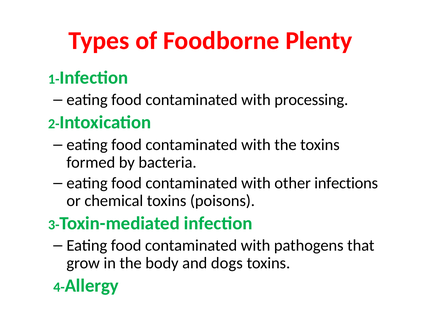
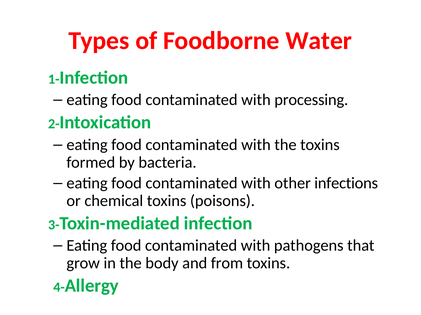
Plenty: Plenty -> Water
dogs: dogs -> from
